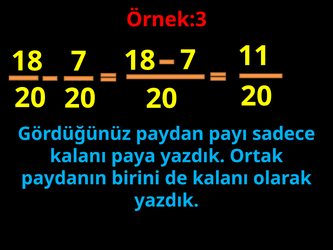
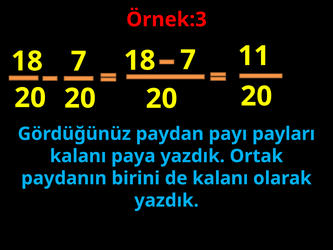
sadece: sadece -> payları
